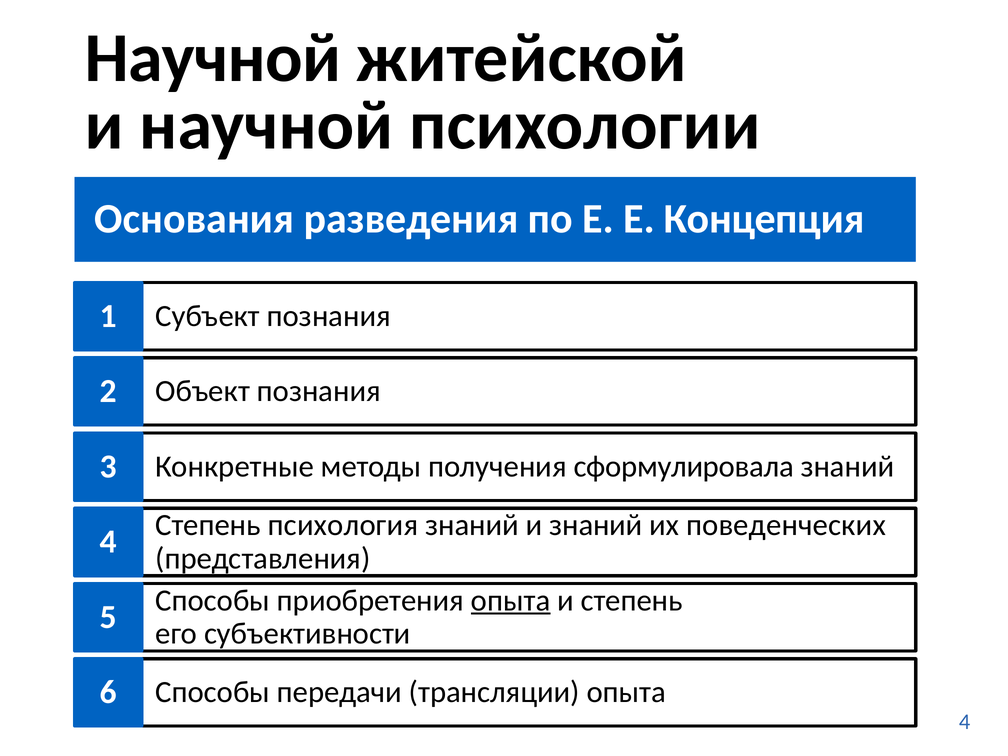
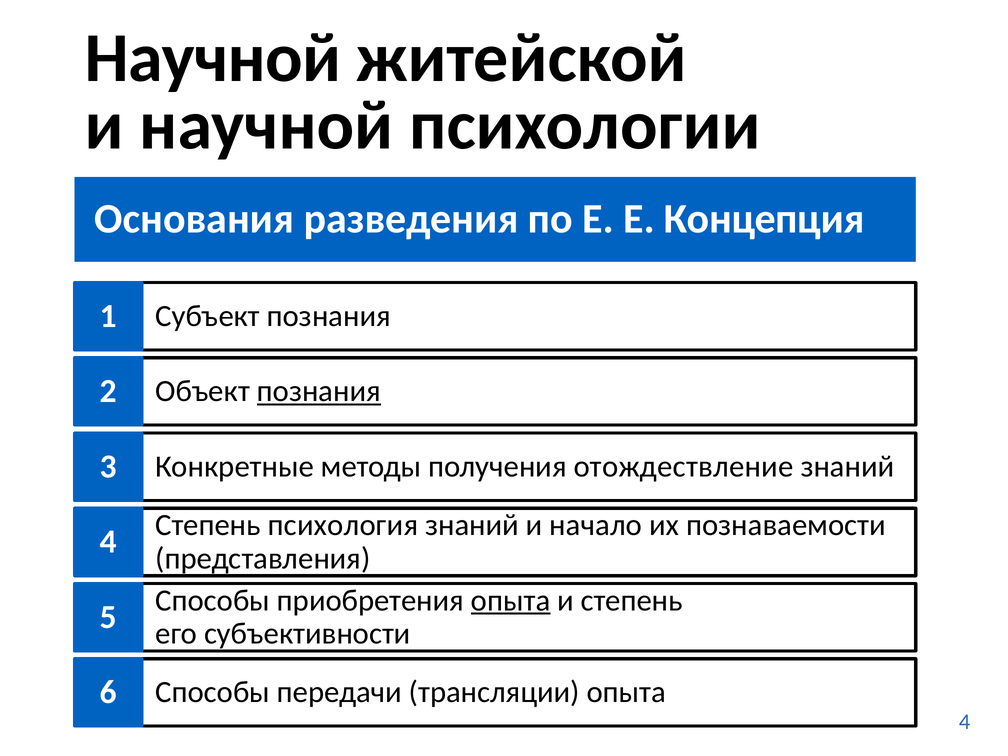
познания at (319, 391) underline: none -> present
сформулировала: сформулировала -> отождествление
и знаний: знаний -> начало
поведенческих: поведенческих -> познаваемости
